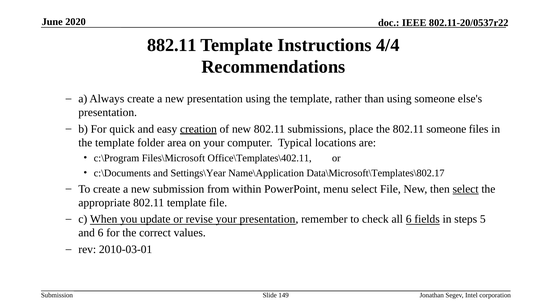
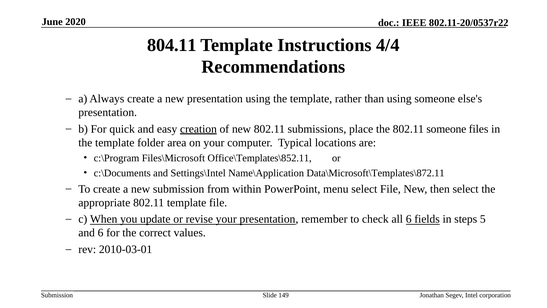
882.11: 882.11 -> 804.11
Office\Templates\402.11: Office\Templates\402.11 -> Office\Templates\852.11
Settings\Year: Settings\Year -> Settings\Intel
Data\Microsoft\Templates\802.17: Data\Microsoft\Templates\802.17 -> Data\Microsoft\Templates\872.11
select at (466, 189) underline: present -> none
